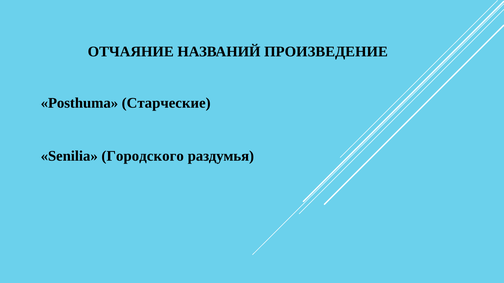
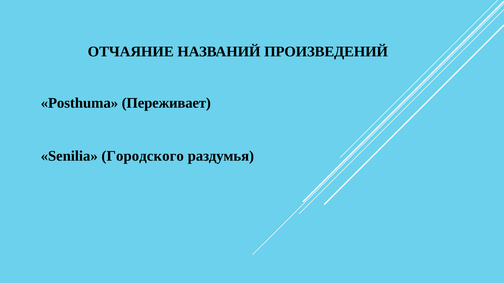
ПРОИЗВЕДЕНИЕ: ПРОИЗВЕДЕНИЕ -> ПРОИЗВЕДЕНИЙ
Старческие: Старческие -> Переживает
